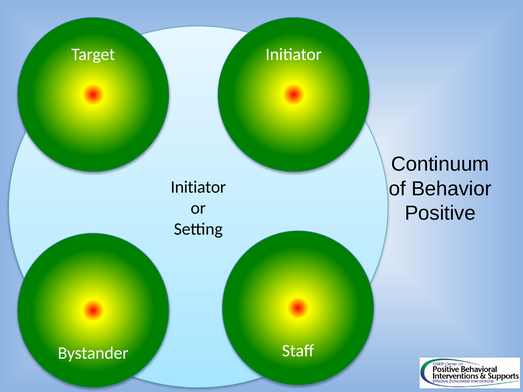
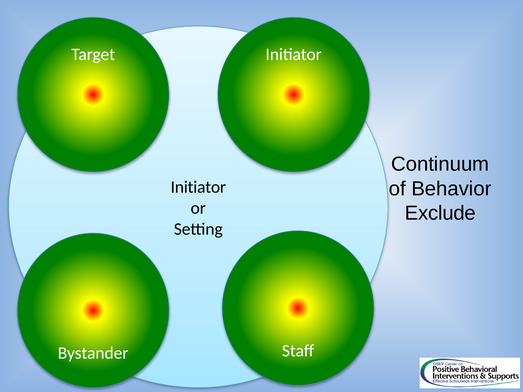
Positive: Positive -> Exclude
